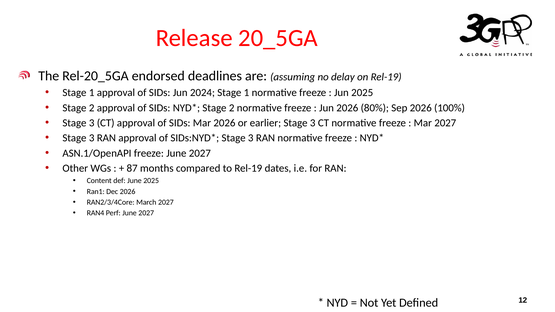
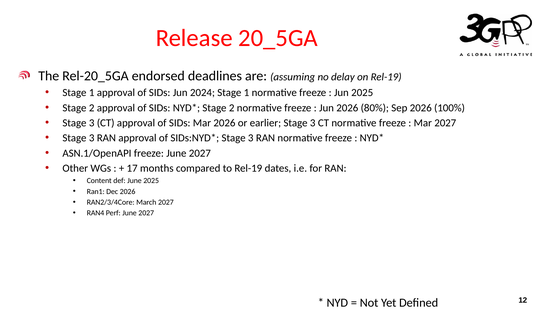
87: 87 -> 17
